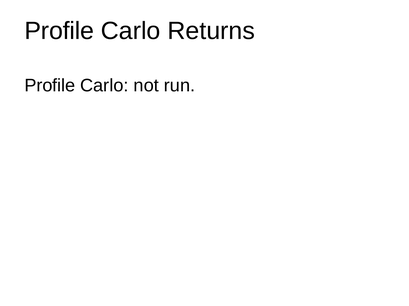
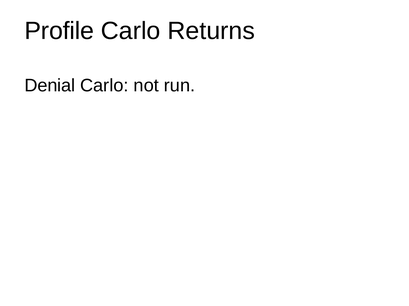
Profile at (50, 86): Profile -> Denial
